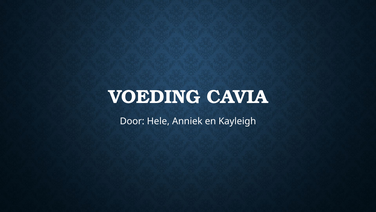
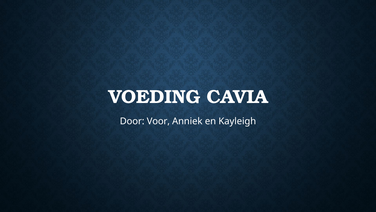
Hele: Hele -> Voor
